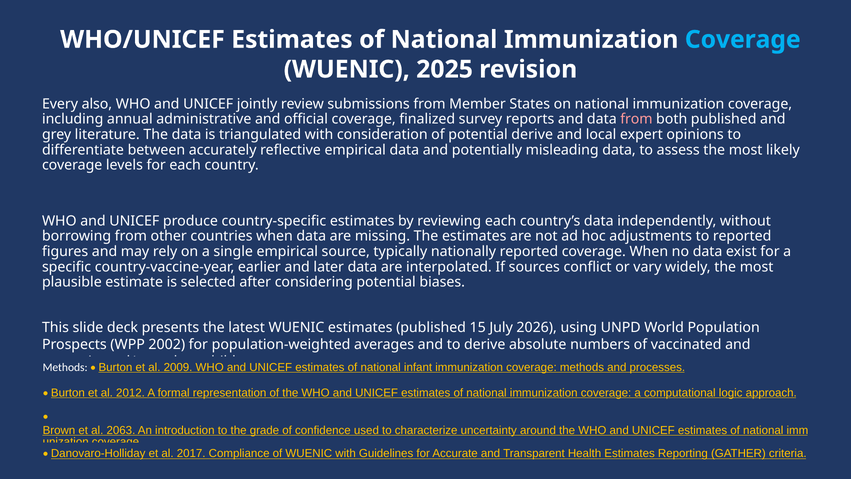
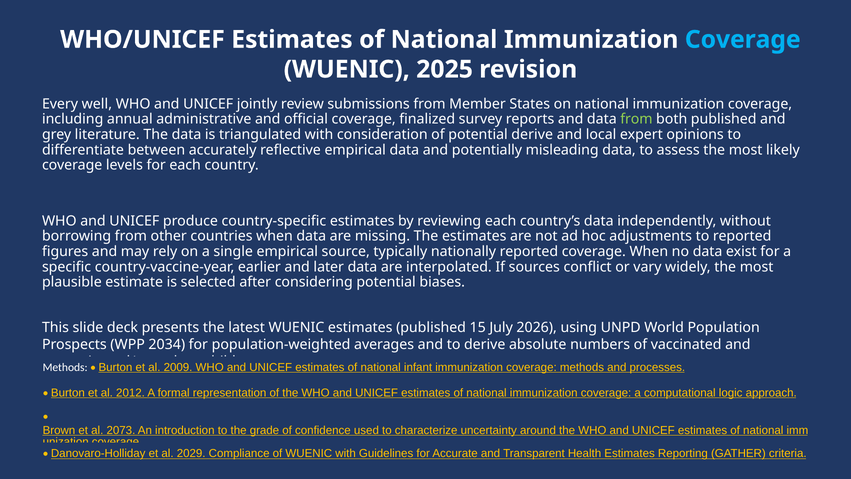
also: also -> well
from at (636, 119) colour: pink -> light green
2002: 2002 -> 2034
2063: 2063 -> 2073
2017: 2017 -> 2029
